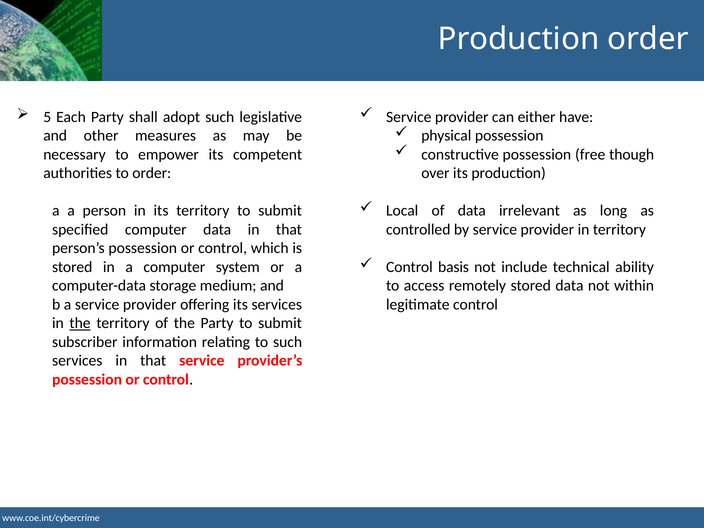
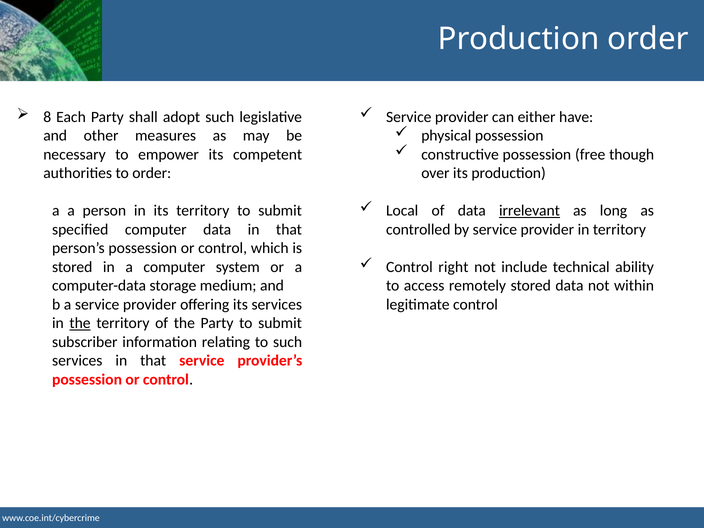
5: 5 -> 8
irrelevant underline: none -> present
basis: basis -> right
